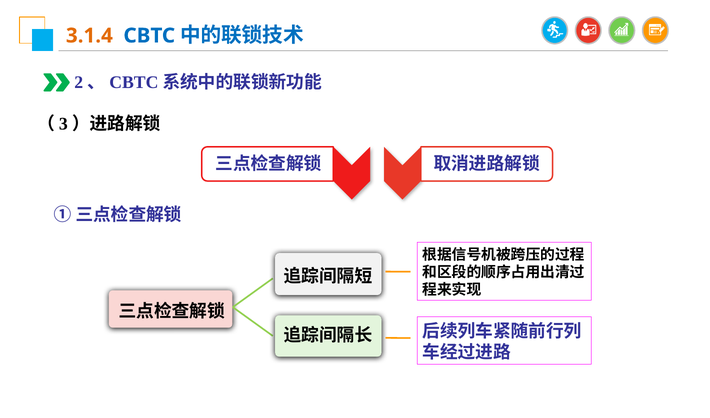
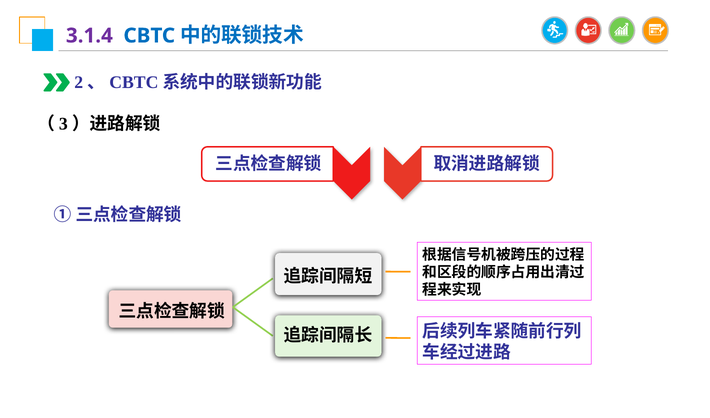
3.1.4 colour: orange -> purple
